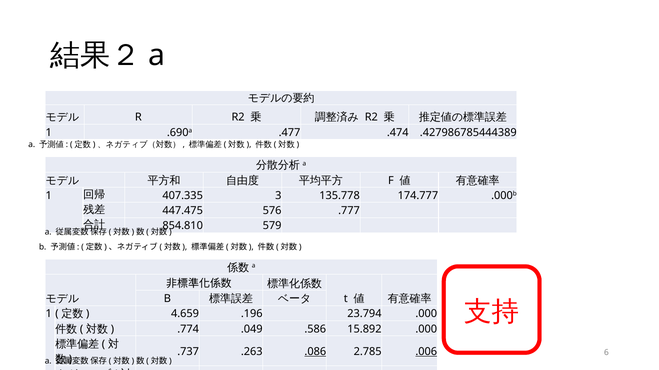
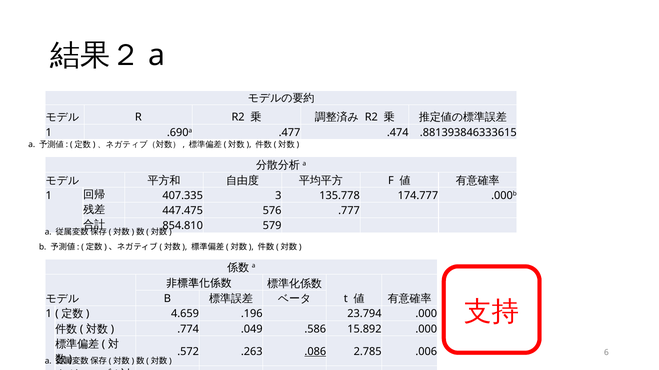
.427986785444389: .427986785444389 -> .881393846333615
.737: .737 -> .572
.006 underline: present -> none
